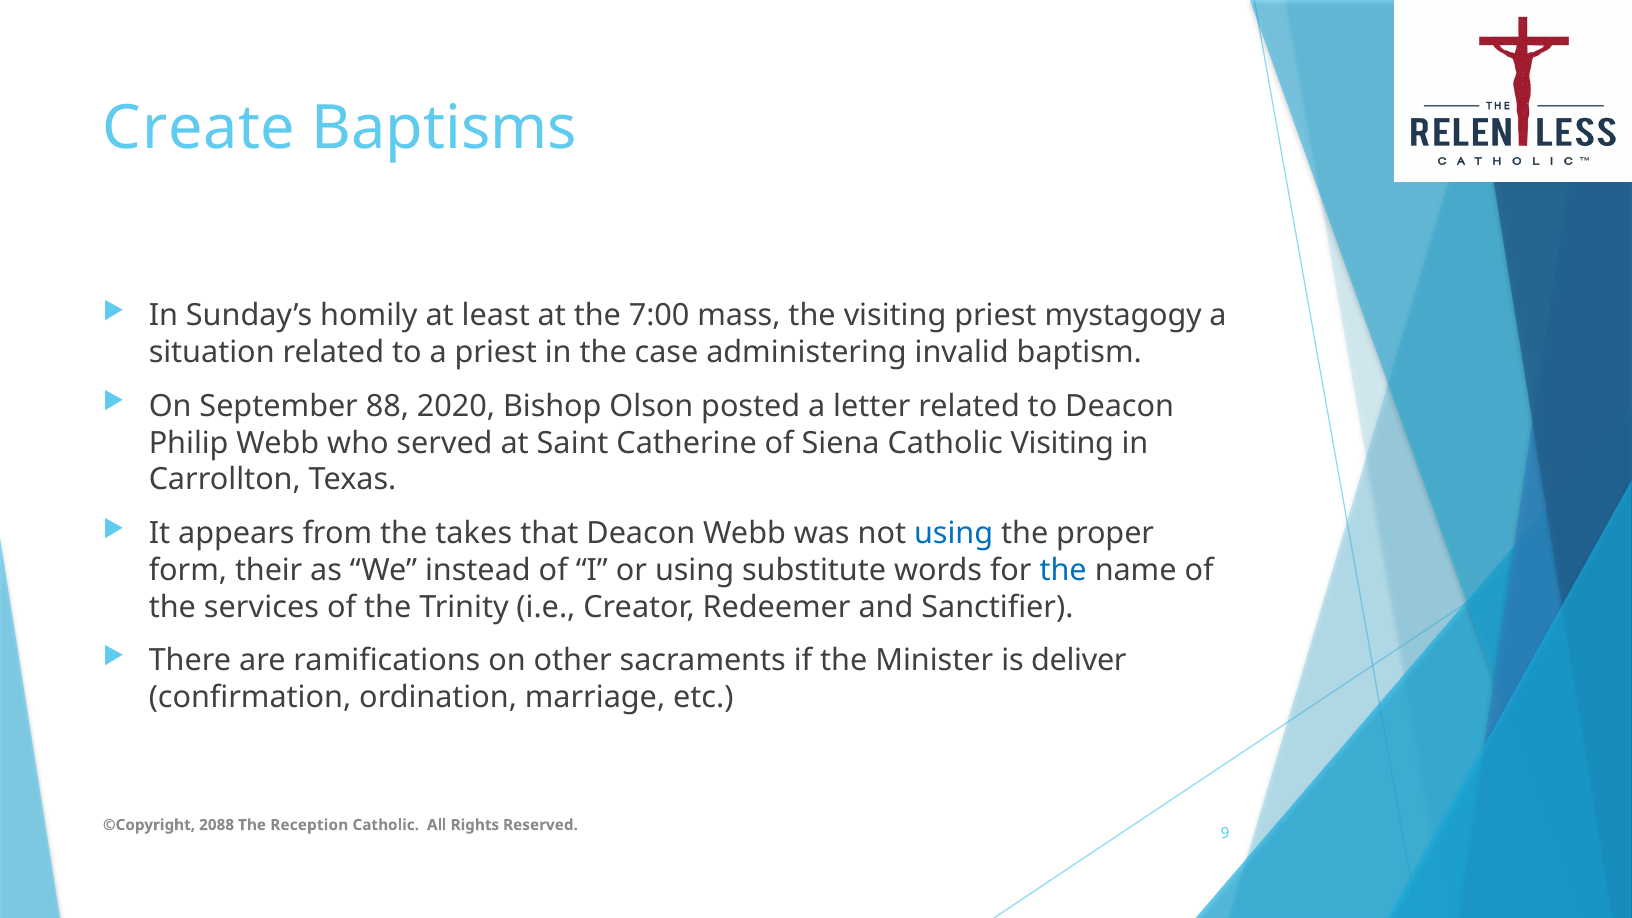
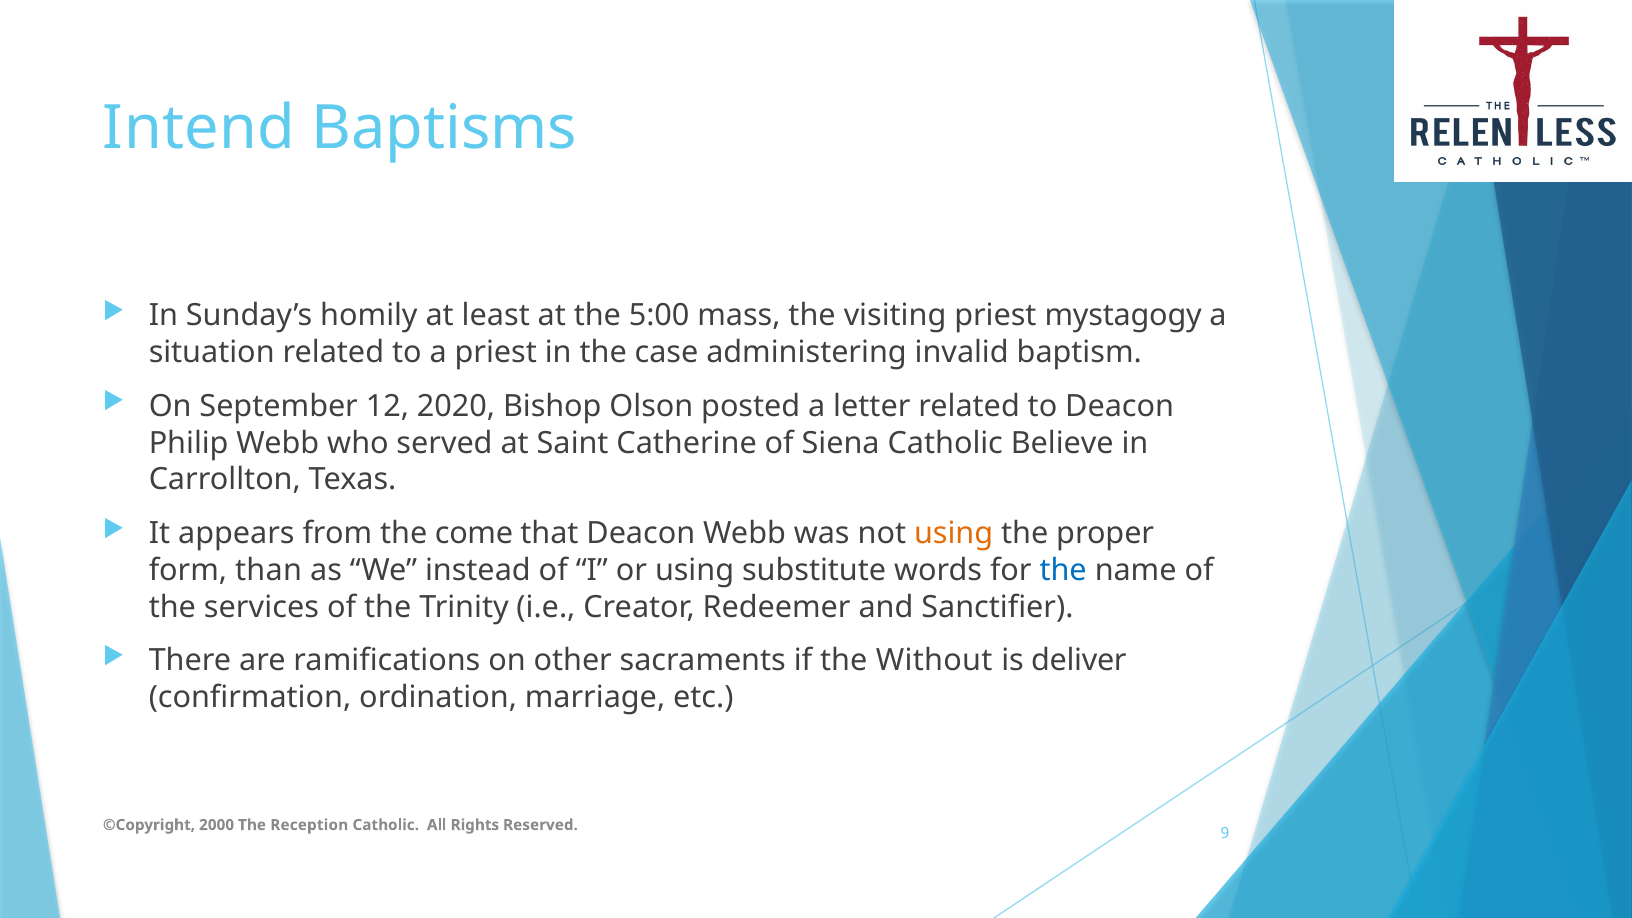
Create: Create -> Intend
7:00: 7:00 -> 5:00
88: 88 -> 12
Catholic Visiting: Visiting -> Believe
takes: takes -> come
using at (954, 533) colour: blue -> orange
their: their -> than
Minister: Minister -> Without
2088: 2088 -> 2000
